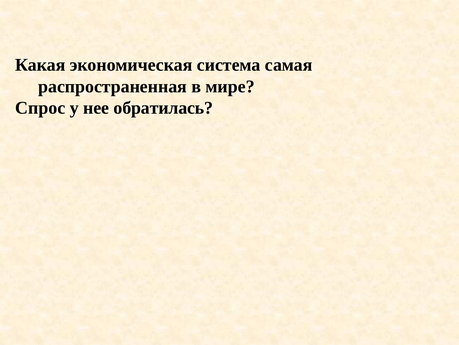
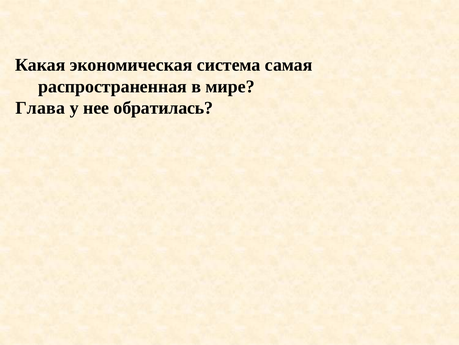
Спрос: Спрос -> Глава
